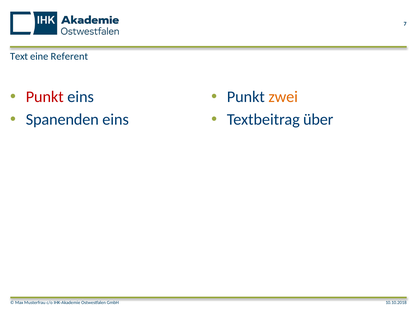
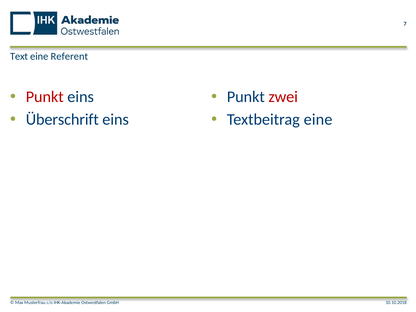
zwei colour: orange -> red
Spanenden: Spanenden -> Überschrift
Textbeitrag über: über -> eine
